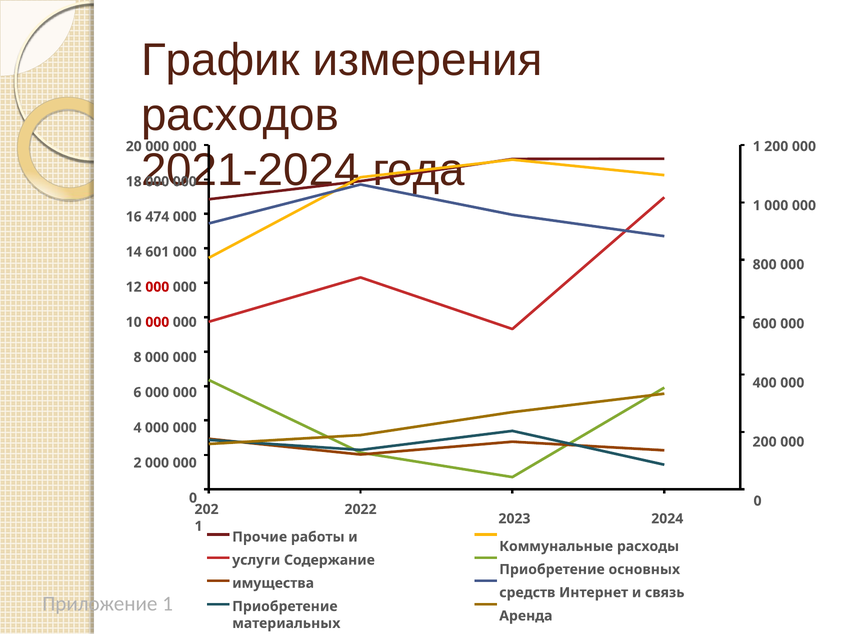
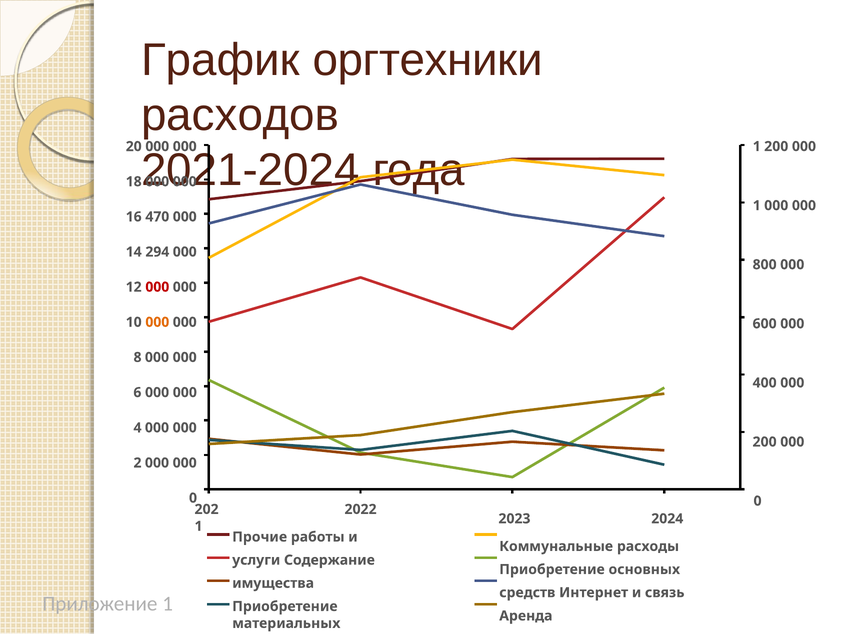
измерения: измерения -> оргтехники
474: 474 -> 470
601: 601 -> 294
000 at (157, 322) colour: red -> orange
